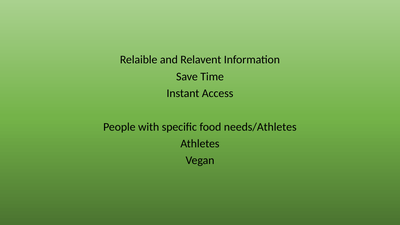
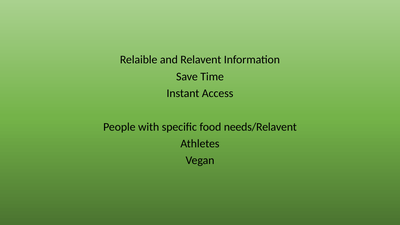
needs/Athletes: needs/Athletes -> needs/Relavent
